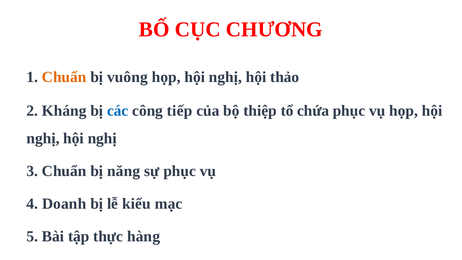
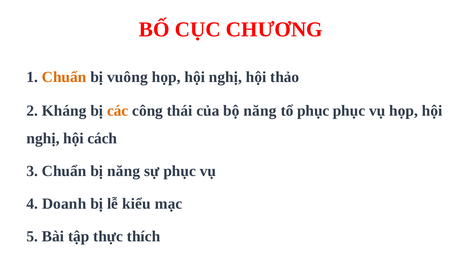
các colour: blue -> orange
tiếp: tiếp -> thái
bộ thiệp: thiệp -> năng
tổ chứa: chứa -> phục
nghị hội nghị: nghị -> cách
hàng: hàng -> thích
